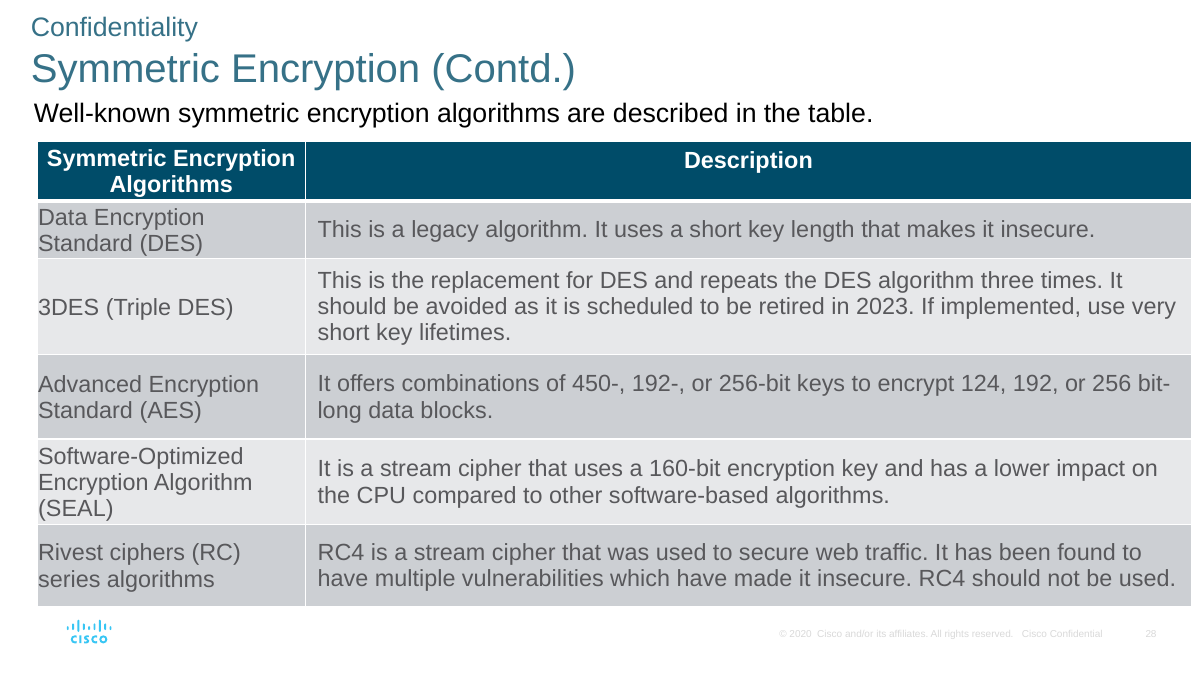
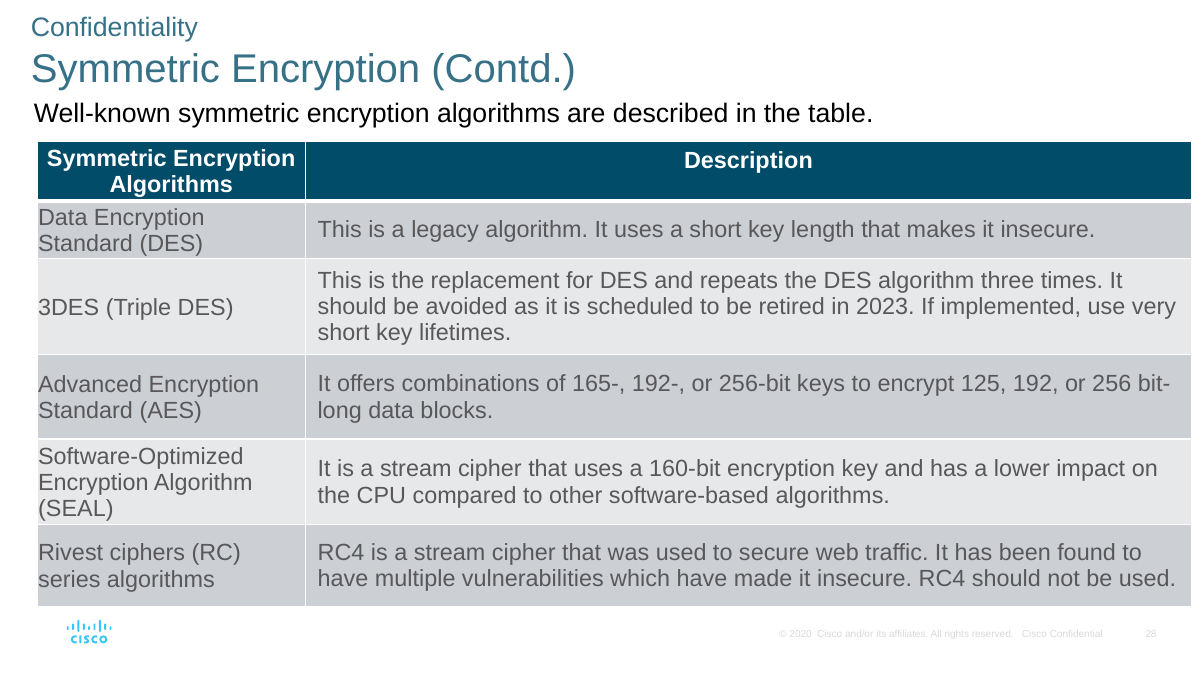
450-: 450- -> 165-
124: 124 -> 125
